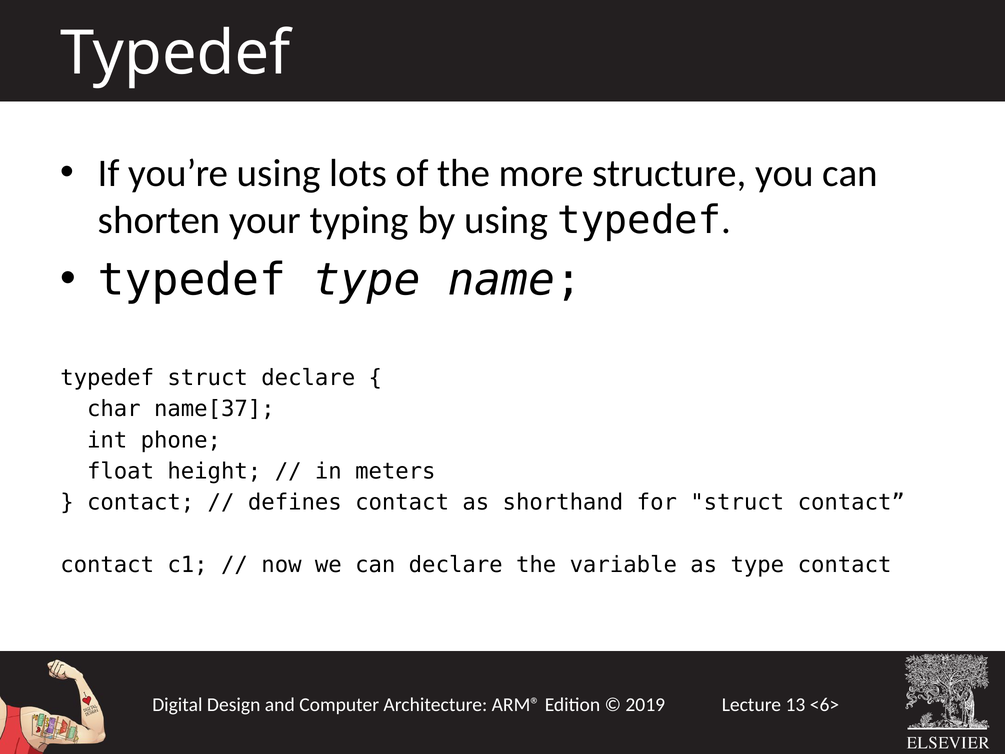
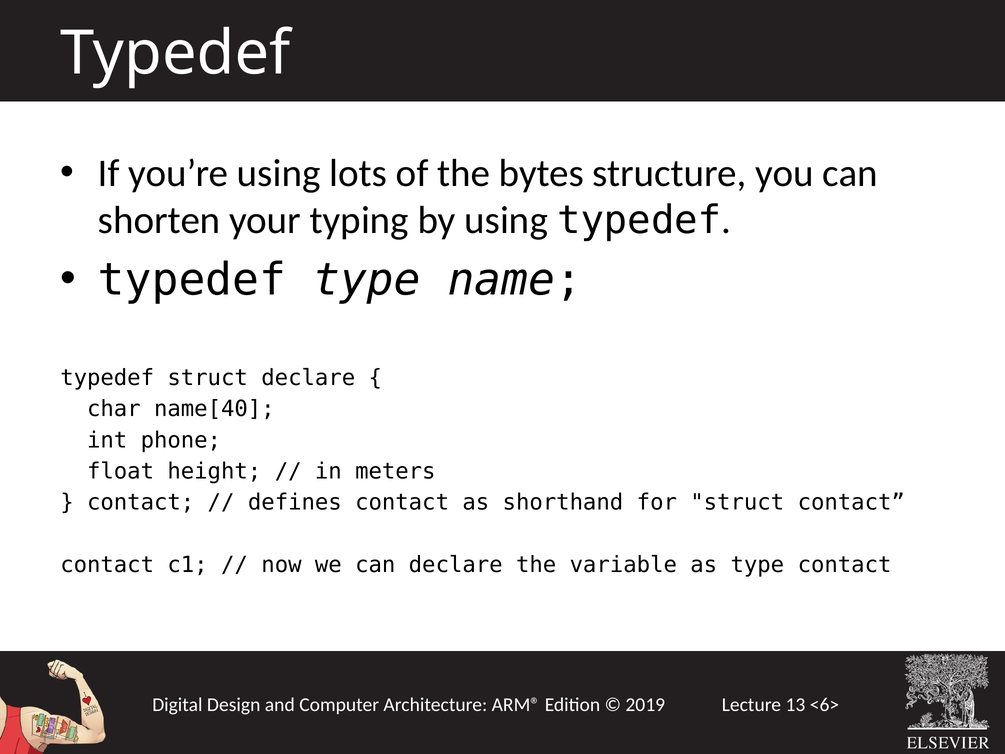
more: more -> bytes
name[37: name[37 -> name[40
